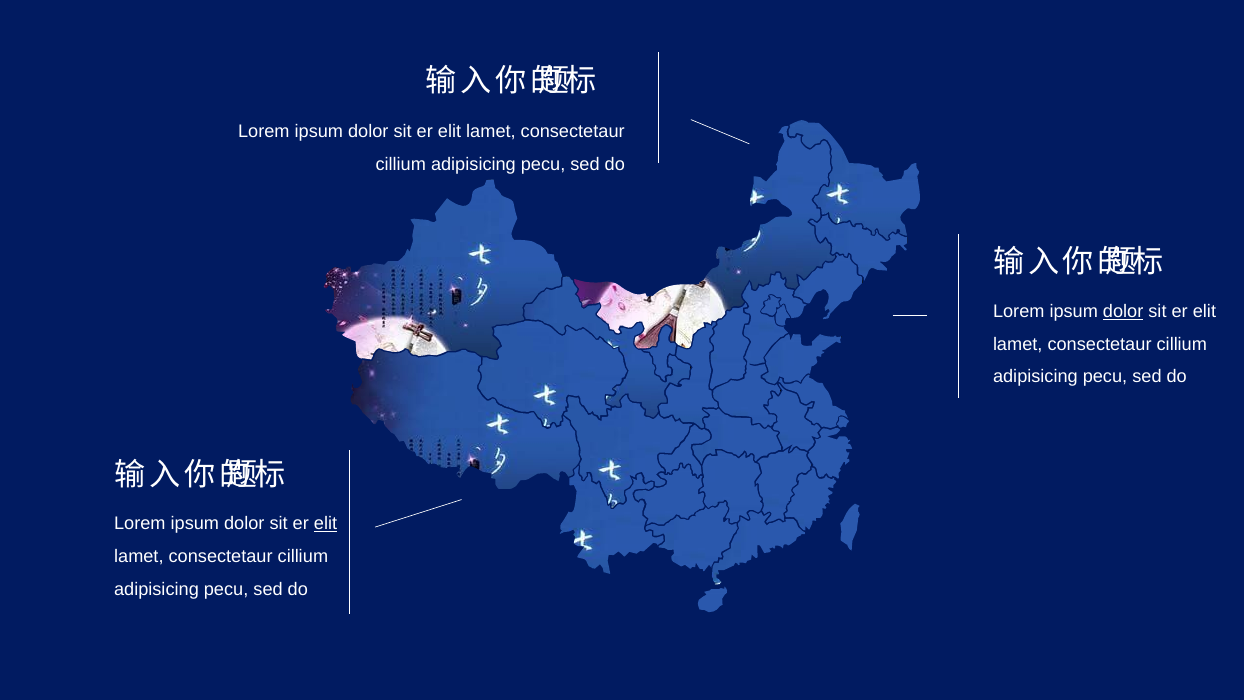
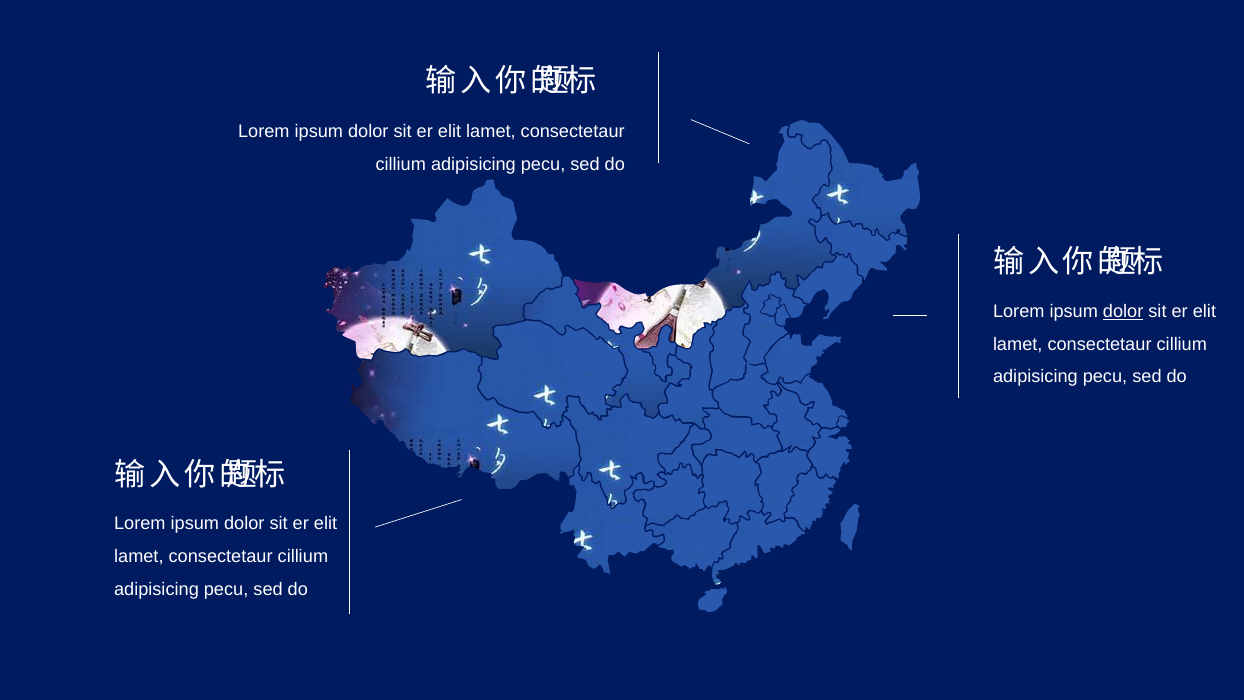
elit at (326, 524) underline: present -> none
